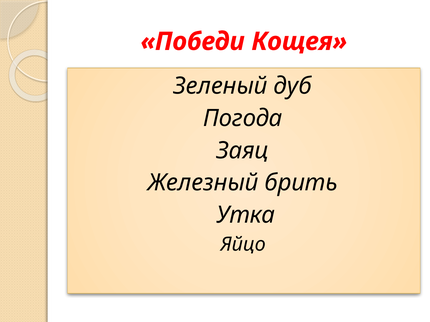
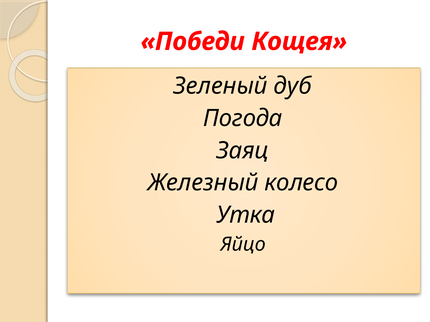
брить: брить -> колесо
